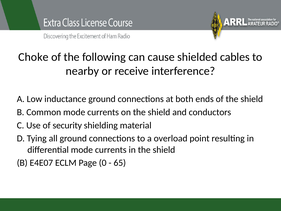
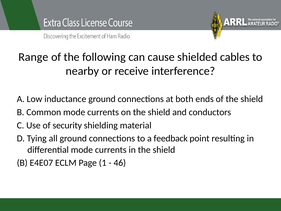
Choke: Choke -> Range
overload: overload -> feedback
0: 0 -> 1
65: 65 -> 46
